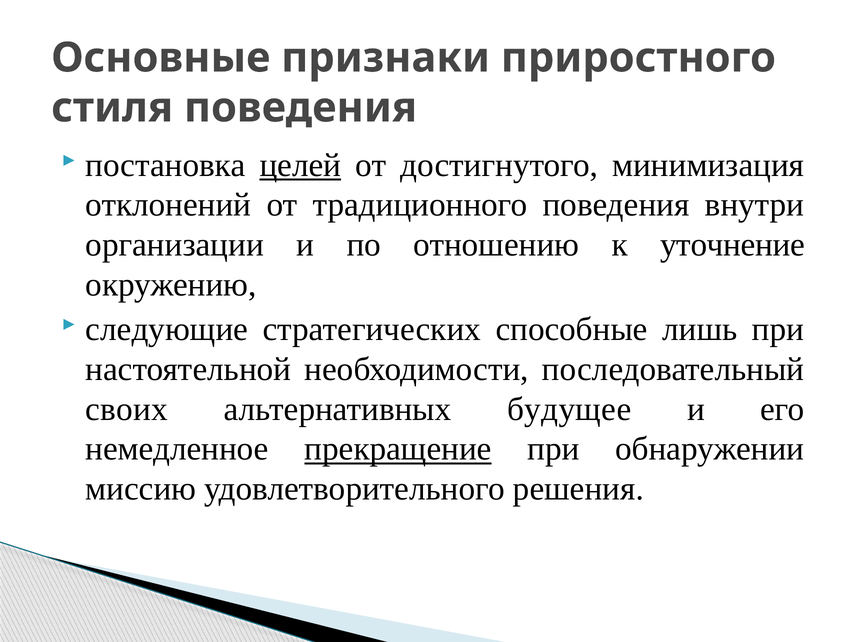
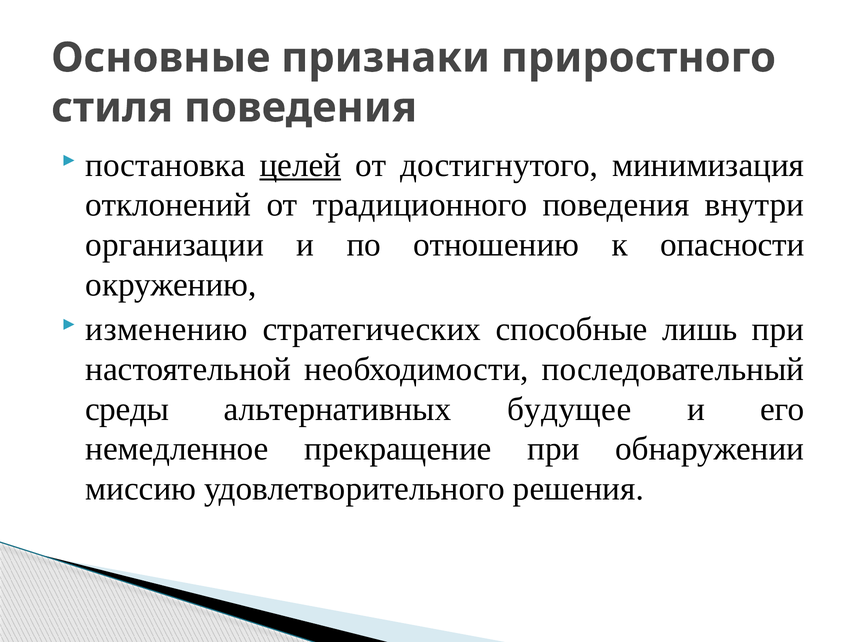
уточнение: уточнение -> опасности
следующие: следующие -> изменению
своих: своих -> среды
прекращение underline: present -> none
